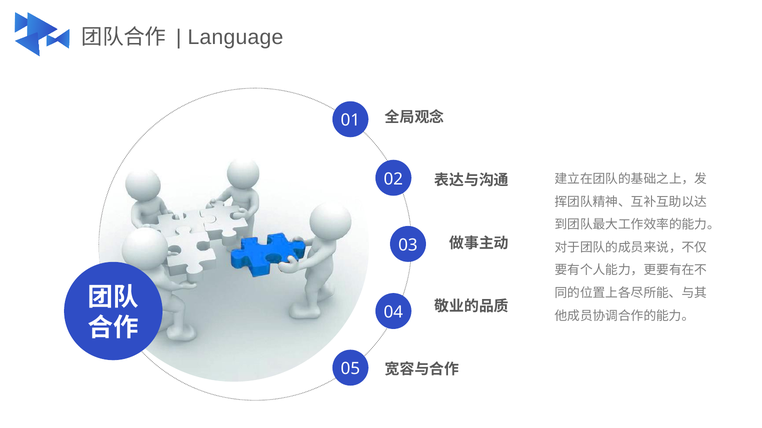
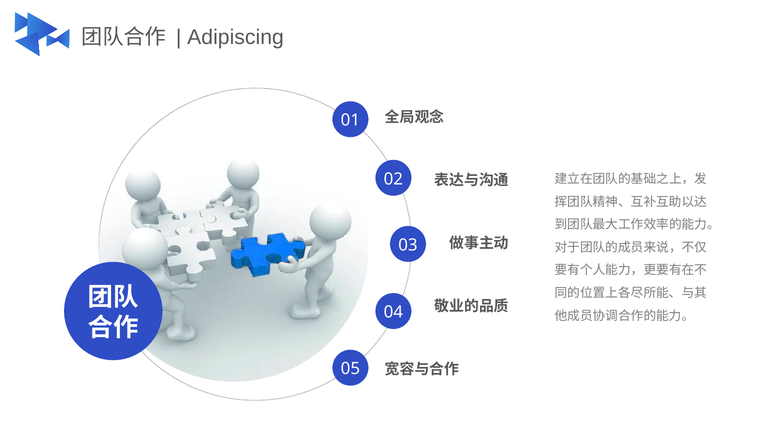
Language: Language -> Adipiscing
